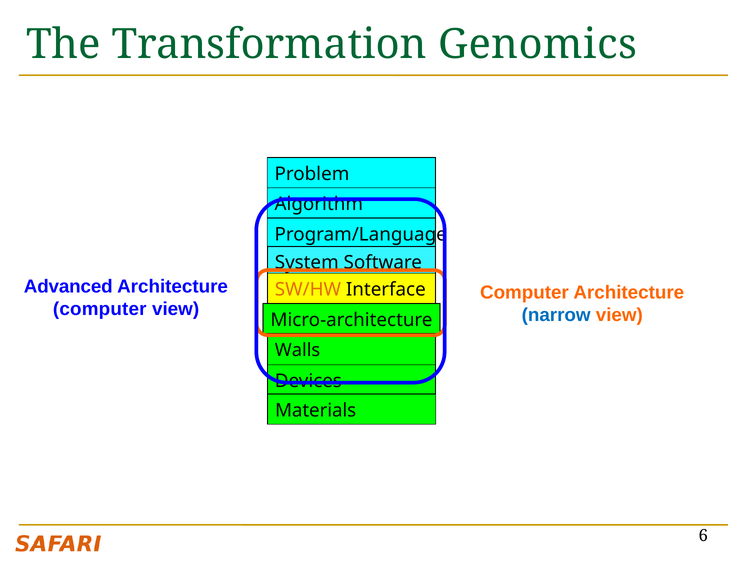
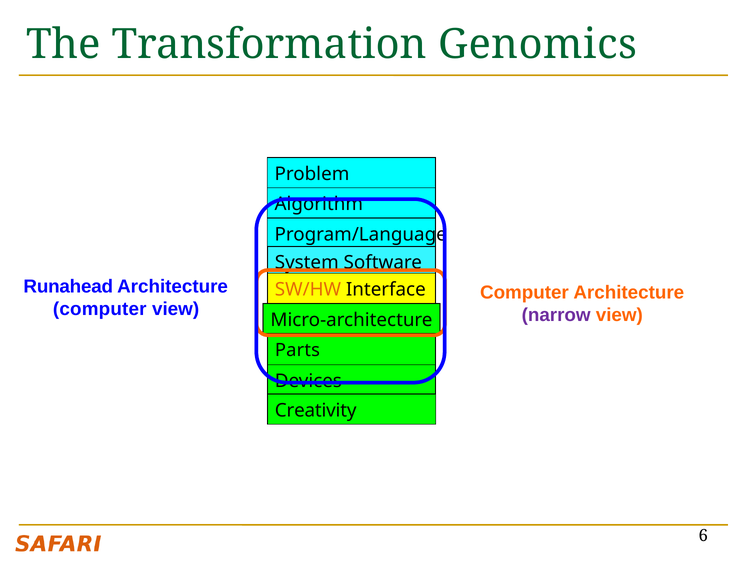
Advanced: Advanced -> Runahead
narrow colour: blue -> purple
Walls: Walls -> Parts
Materials: Materials -> Creativity
